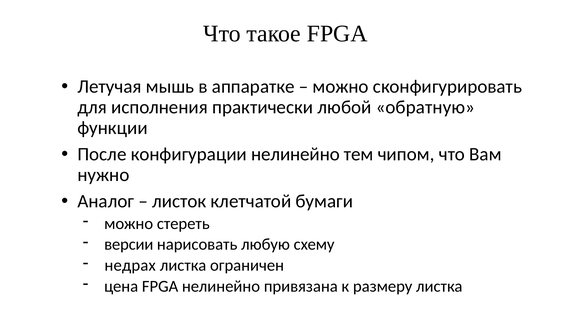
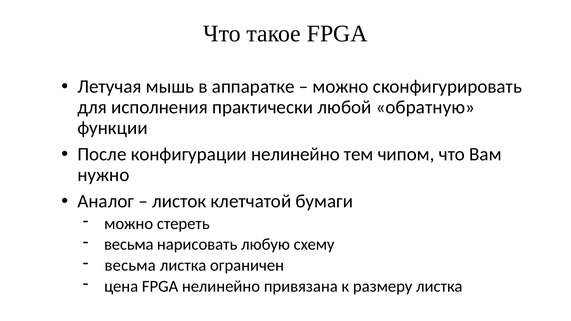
версии at (129, 245): версии -> весьма
недрах at (130, 265): недрах -> весьма
